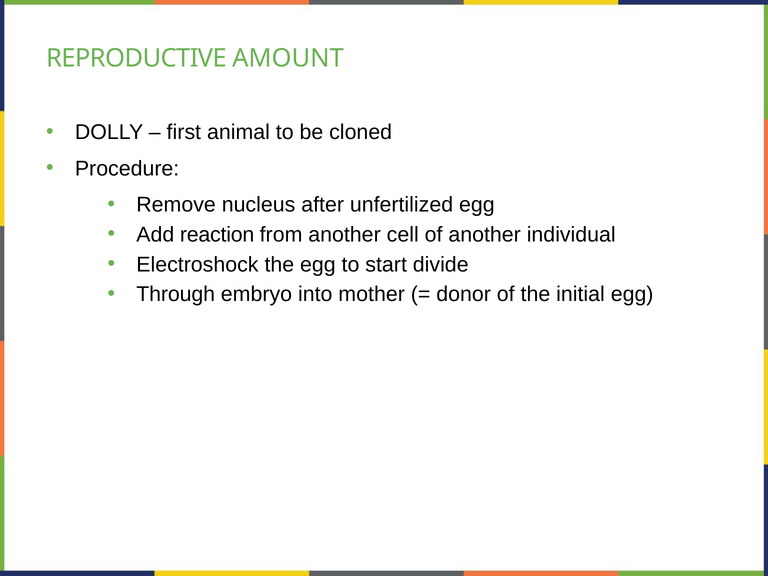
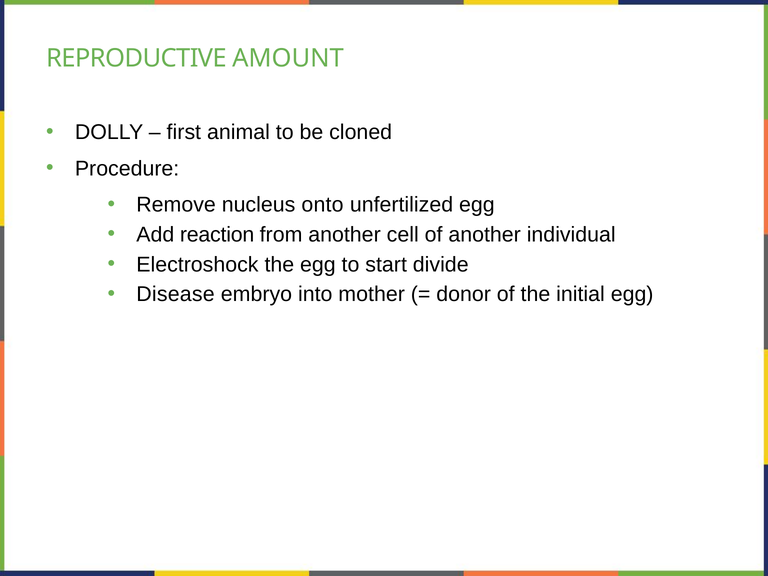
after: after -> onto
Through: Through -> Disease
